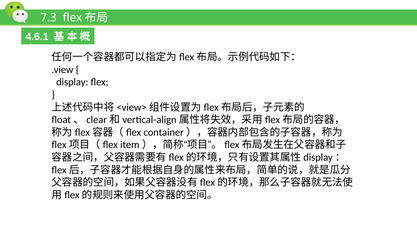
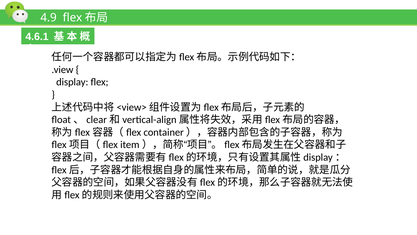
7.3: 7.3 -> 4.9
